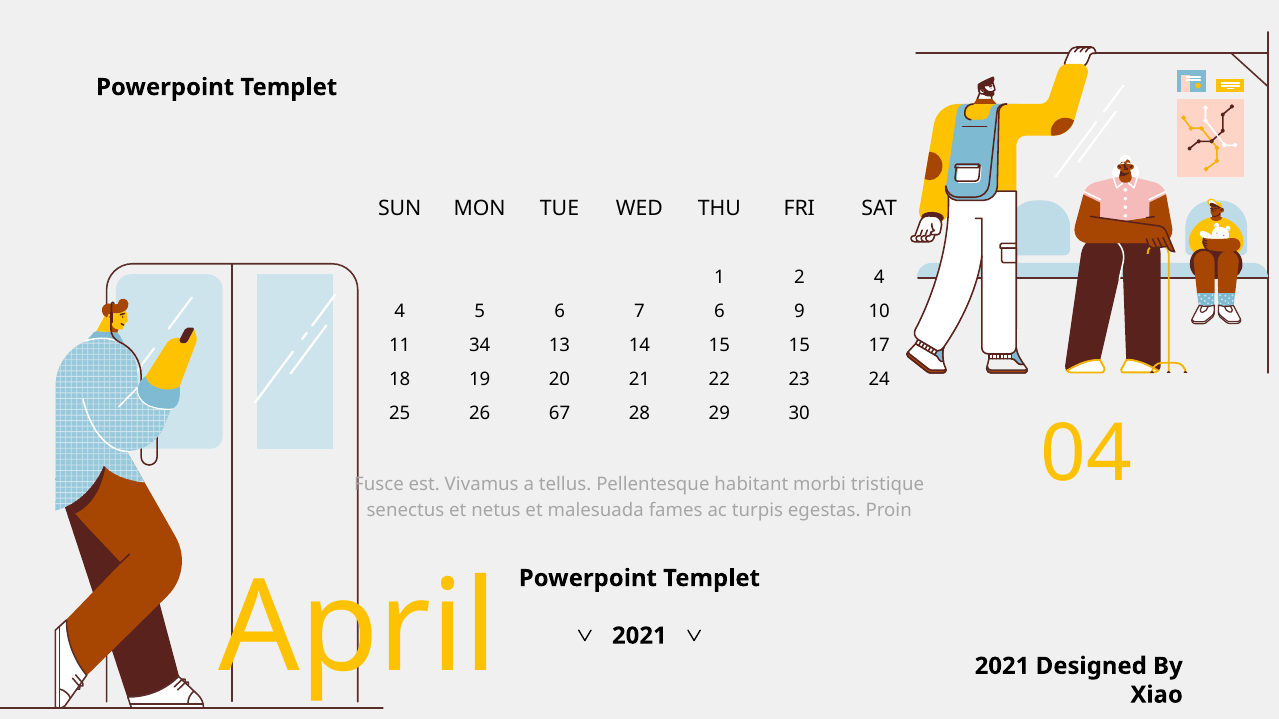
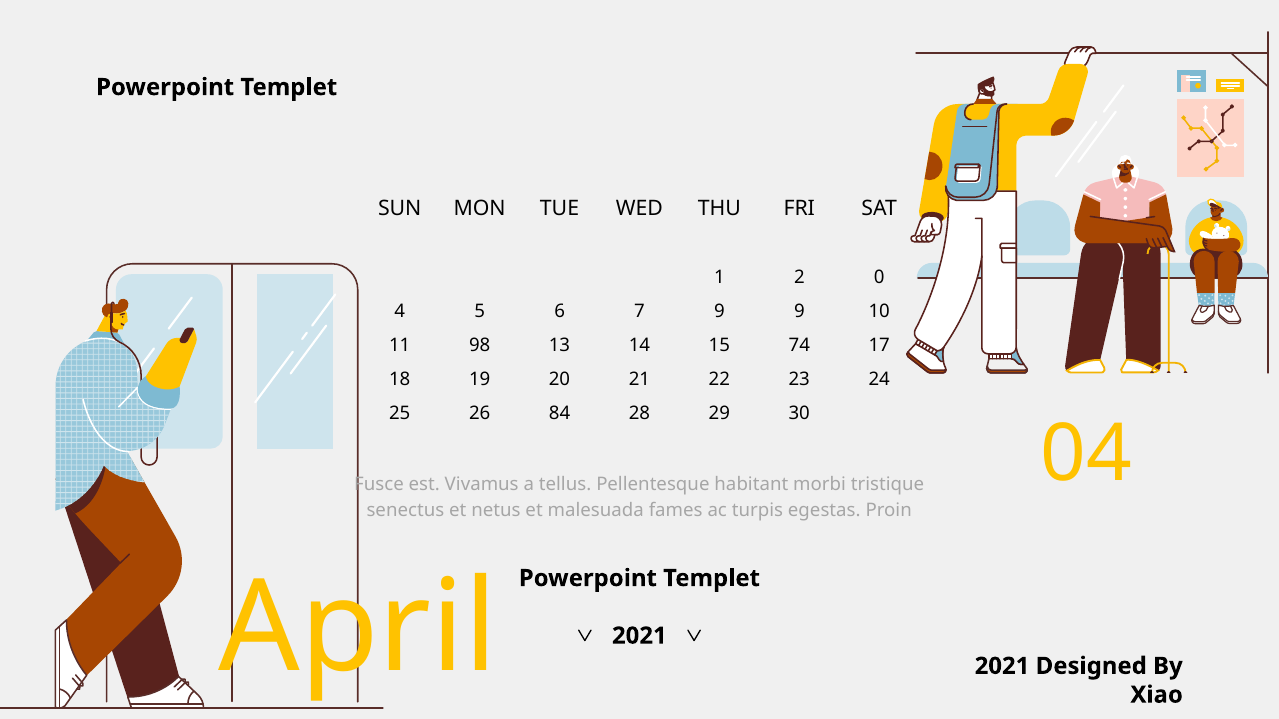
2 4: 4 -> 0
7 6: 6 -> 9
34: 34 -> 98
15 15: 15 -> 74
67: 67 -> 84
